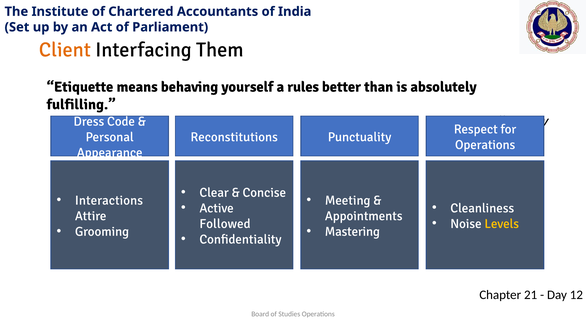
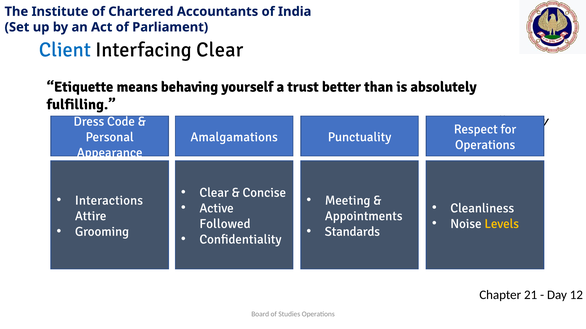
Client colour: orange -> blue
Interfacing Them: Them -> Clear
rules: rules -> trust
Reconstitutions: Reconstitutions -> Amalgamations
Mastering: Mastering -> Standards
